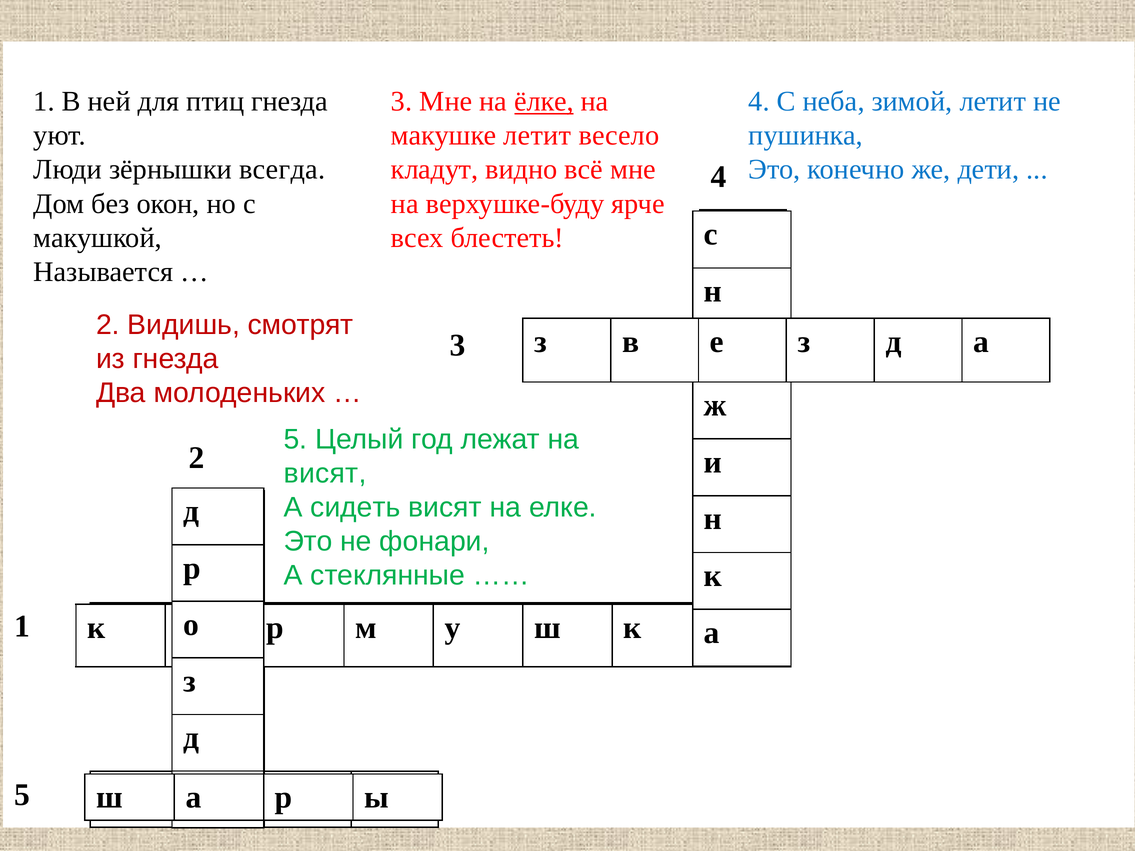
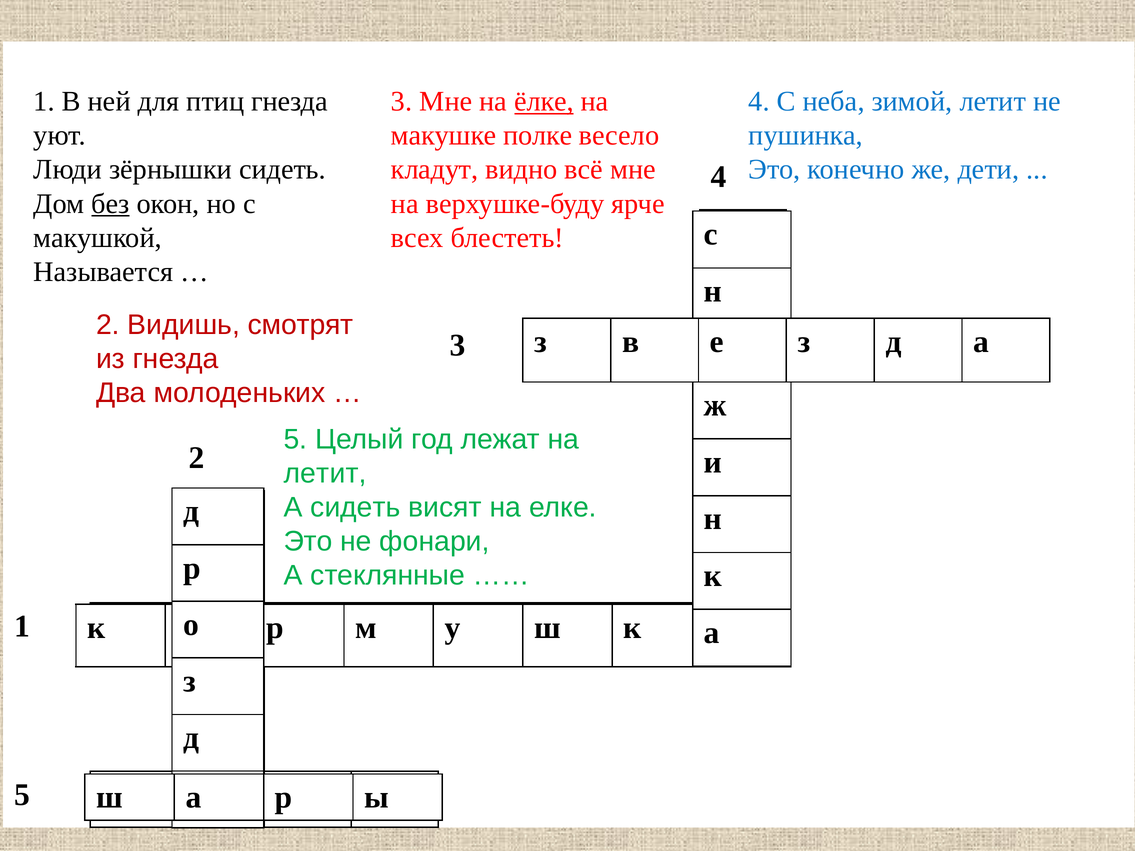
макушке летит: летит -> полке
зёрнышки всегда: всегда -> сидеть
без underline: none -> present
висят at (325, 473): висят -> летит
